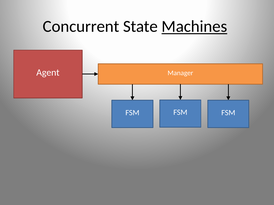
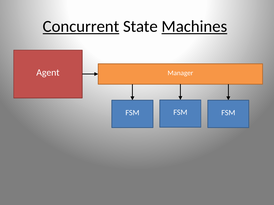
Concurrent underline: none -> present
